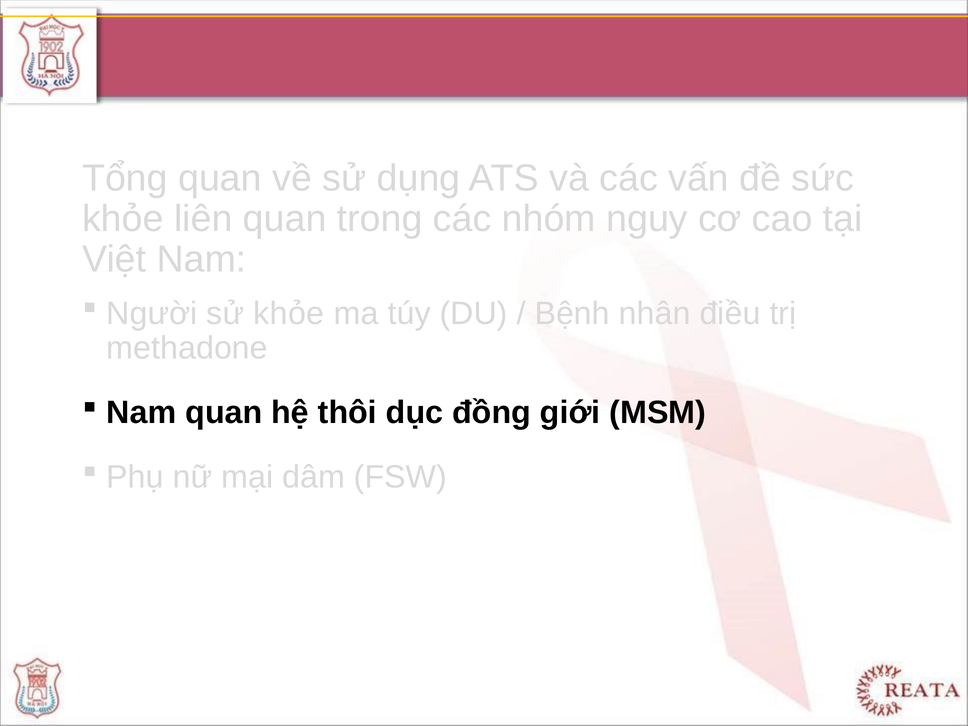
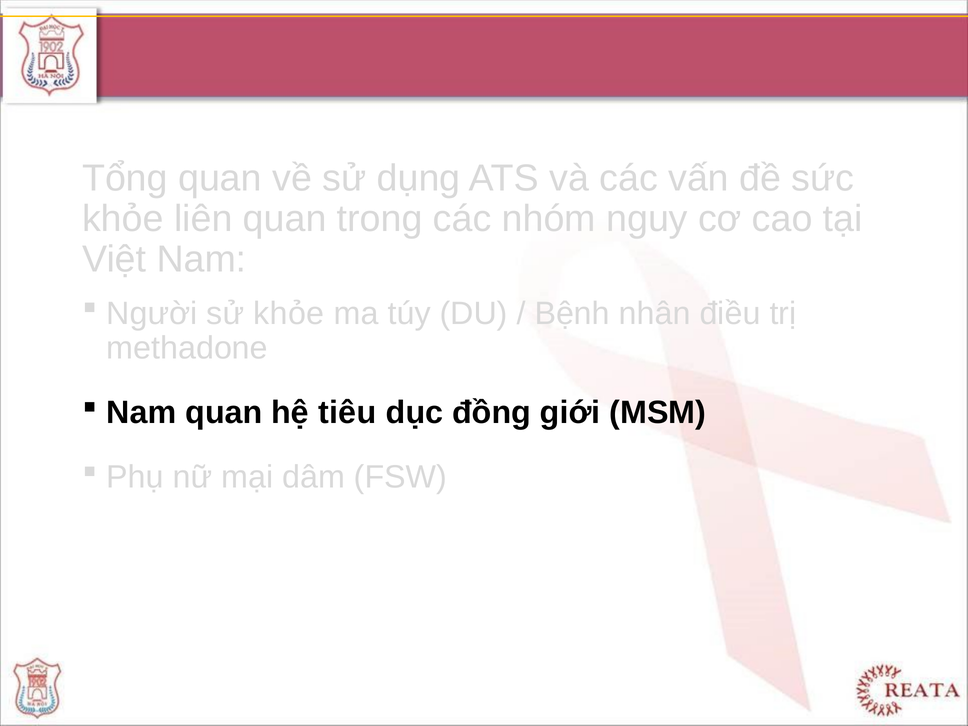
thôi: thôi -> tiêu
